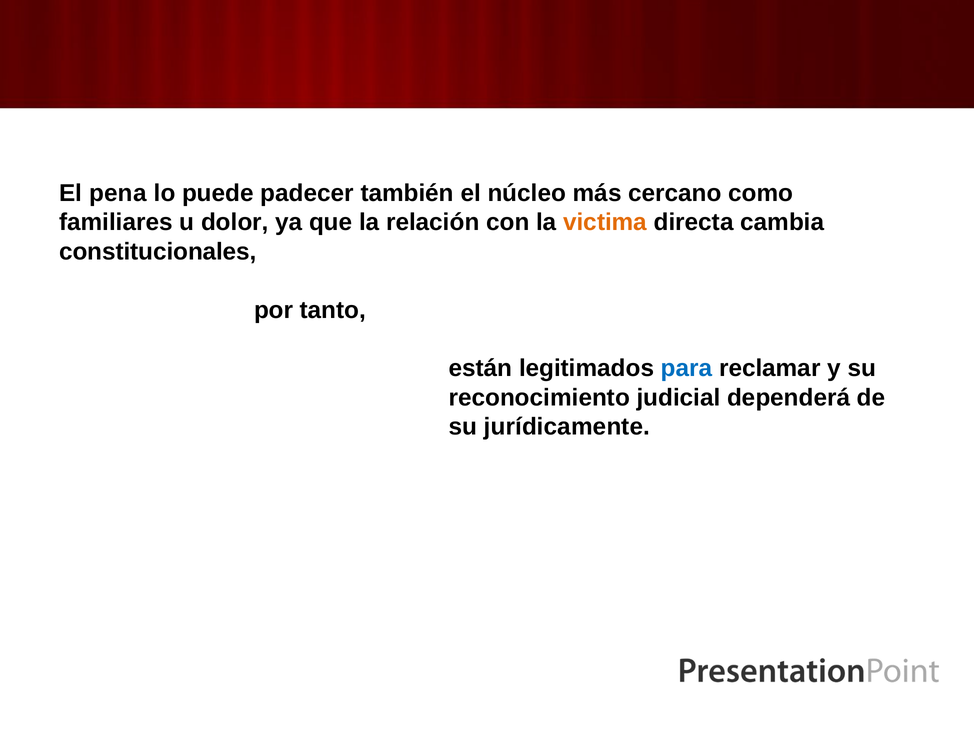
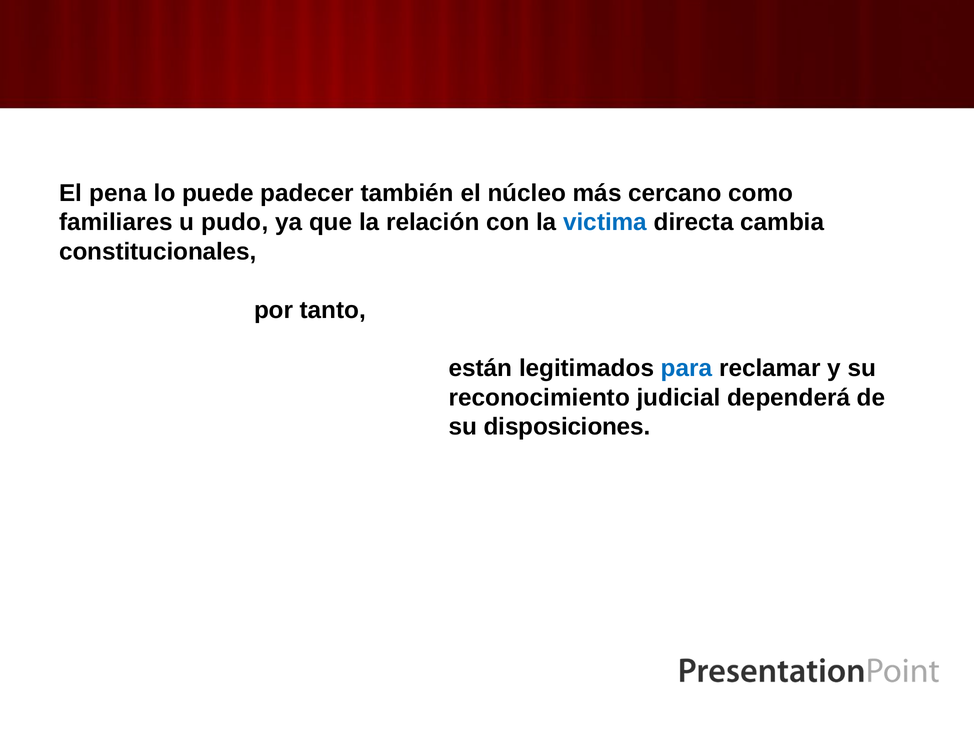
dolor: dolor -> pudo
victima colour: orange -> blue
jurídicamente: jurídicamente -> disposiciones
